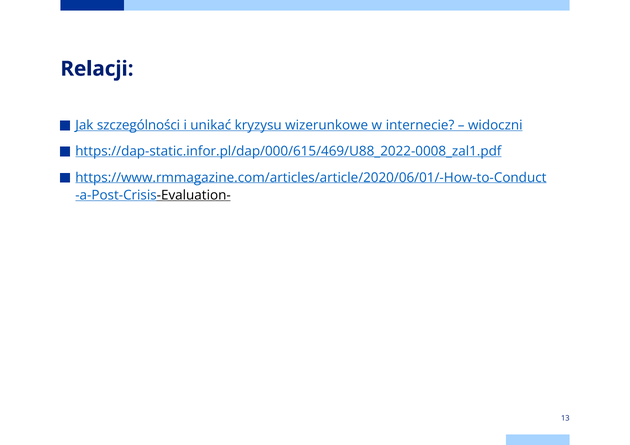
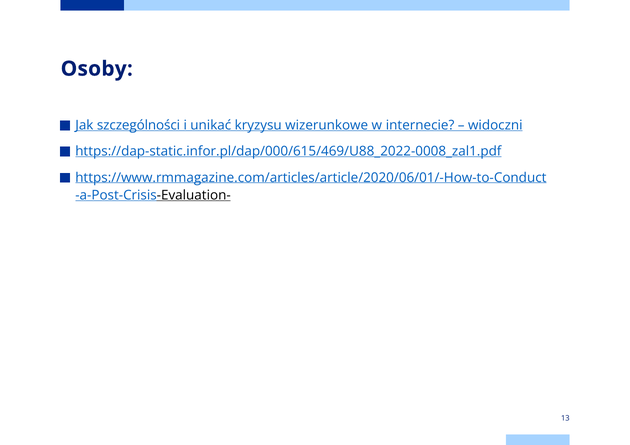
Relacji: Relacji -> Osoby
